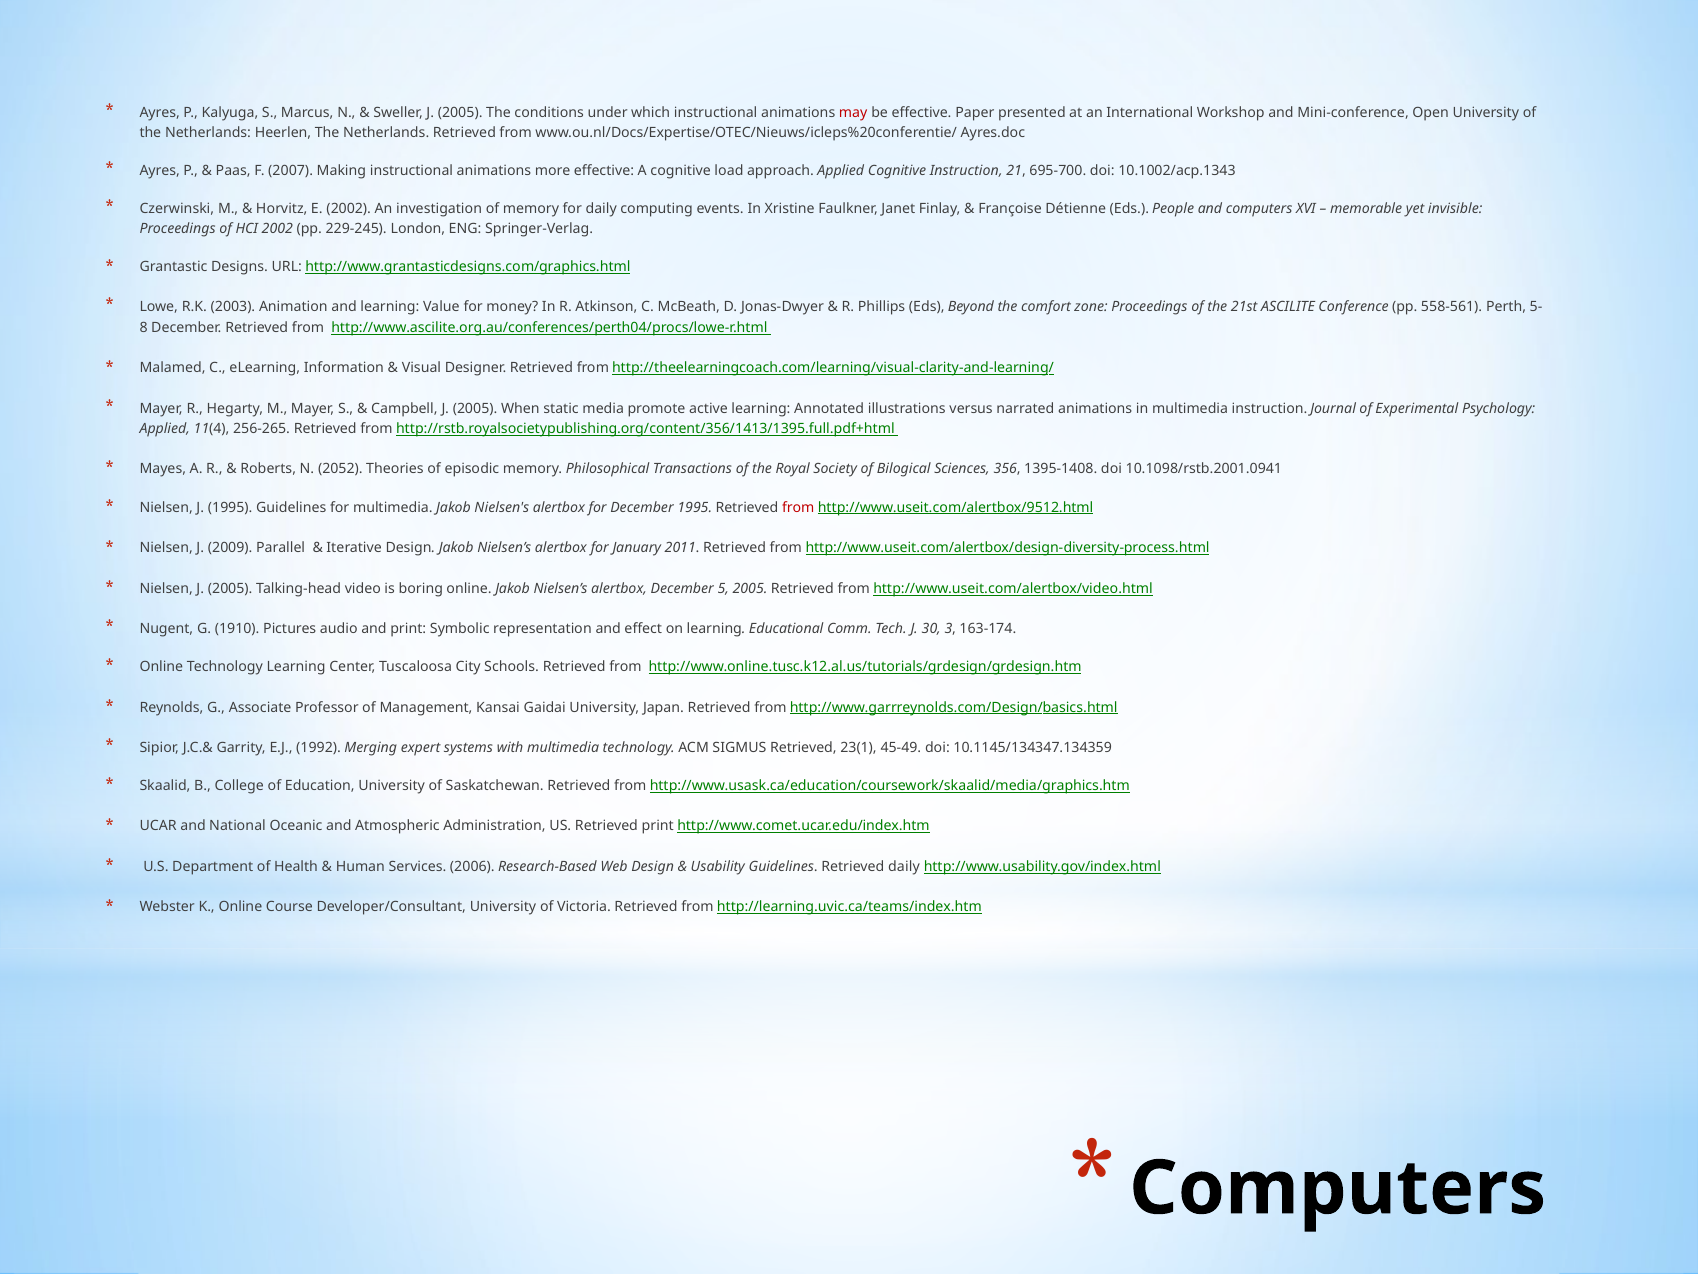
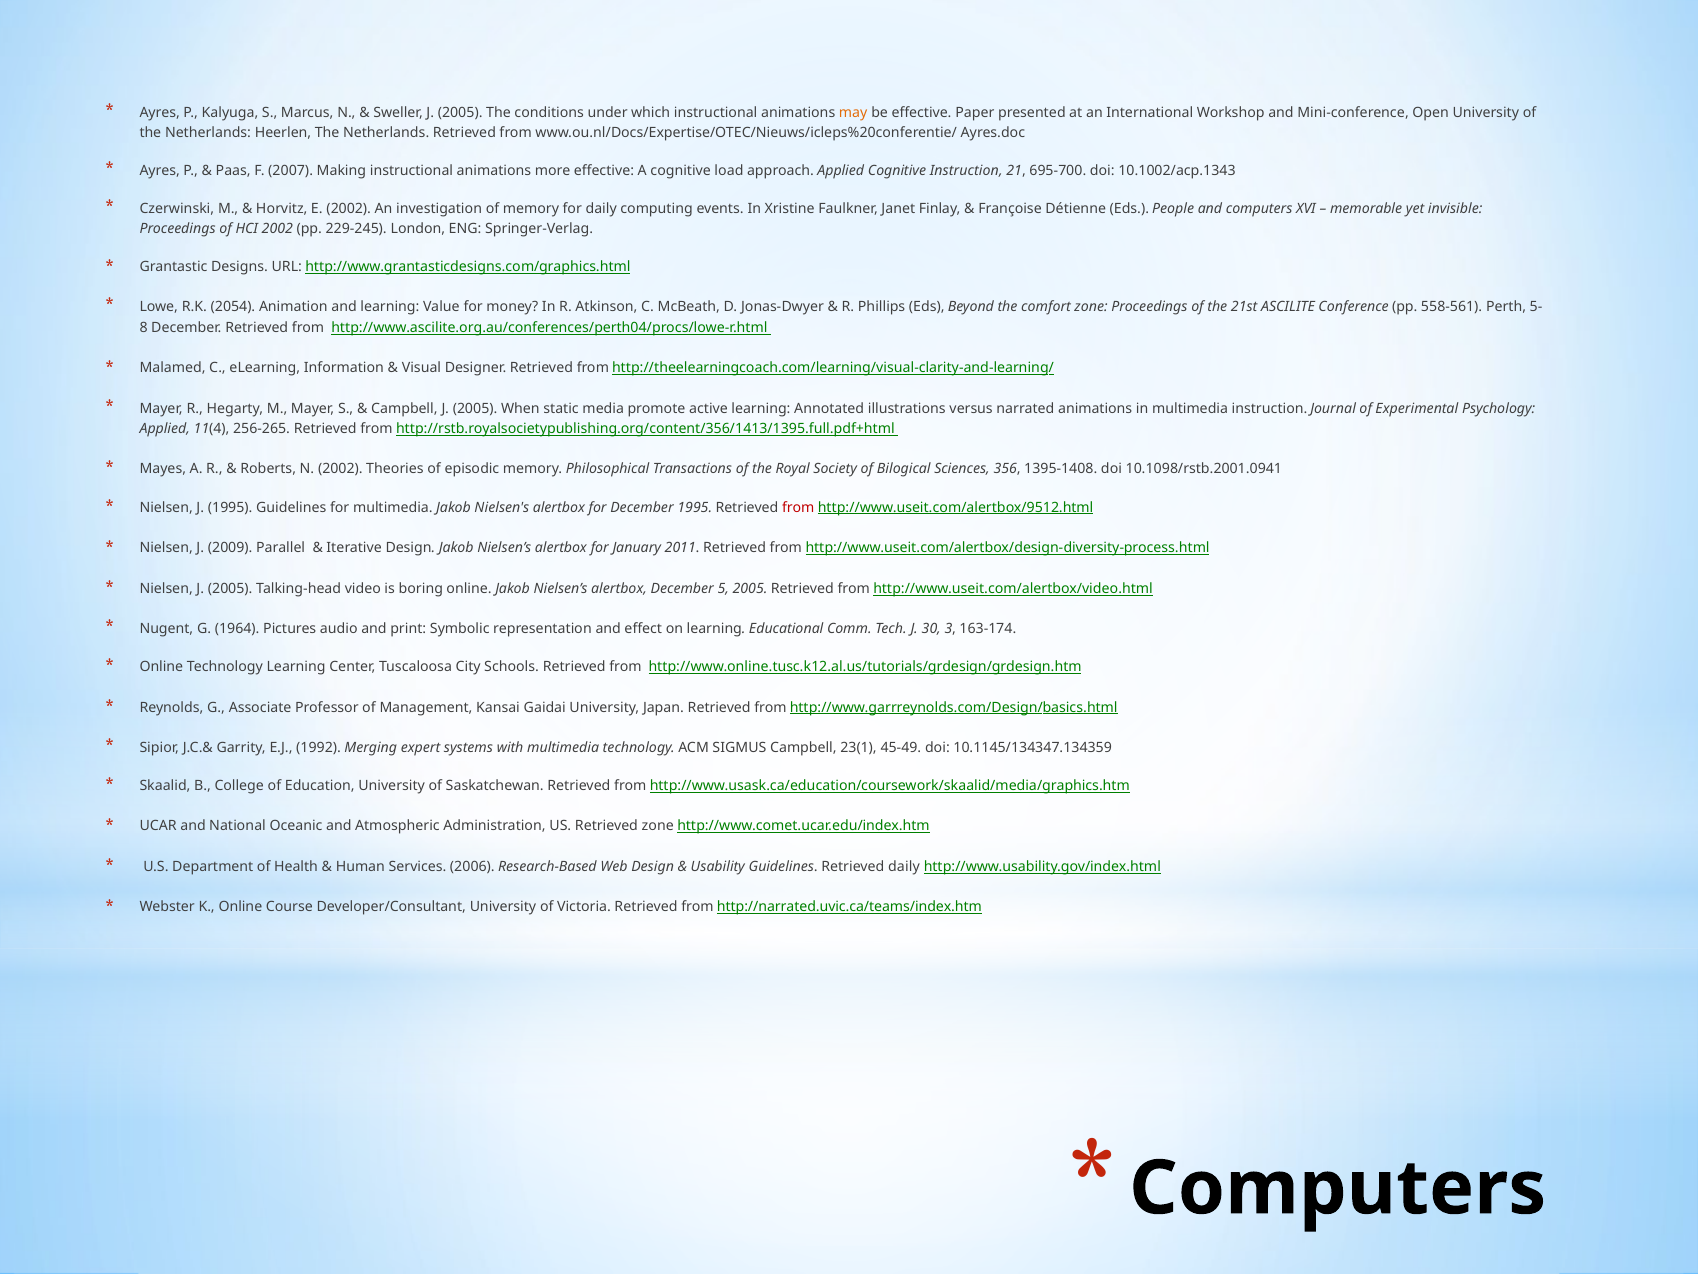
may colour: red -> orange
2003: 2003 -> 2054
N 2052: 2052 -> 2002
1910: 1910 -> 1964
SIGMUS Retrieved: Retrieved -> Campbell
Retrieved print: print -> zone
http://learning.uvic.ca/teams/index.htm: http://learning.uvic.ca/teams/index.htm -> http://narrated.uvic.ca/teams/index.htm
